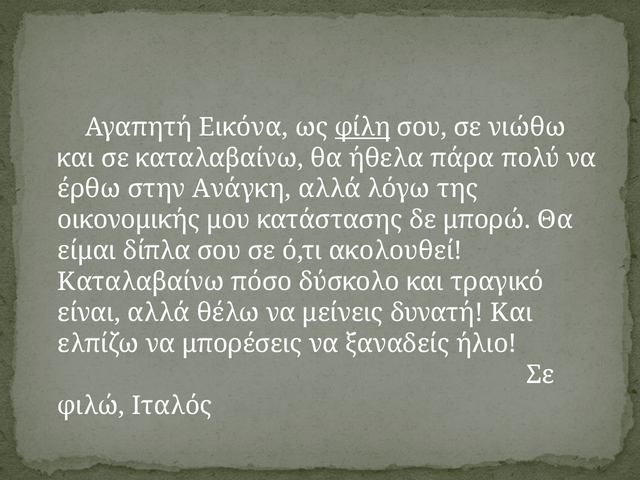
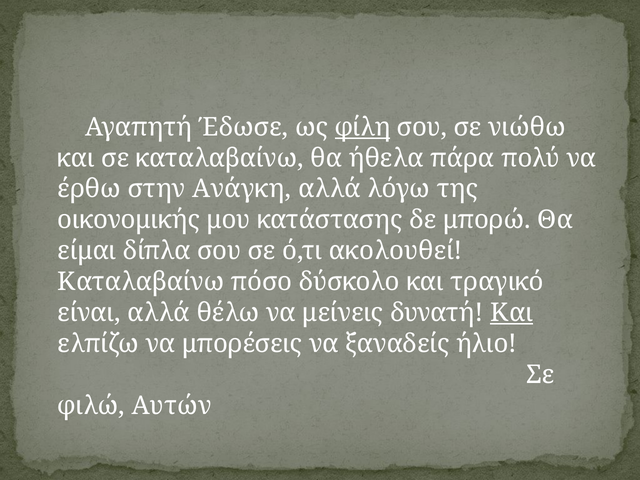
Εικόνα: Εικόνα -> Έδωσε
Και at (512, 313) underline: none -> present
Ιταλός: Ιταλός -> Αυτών
